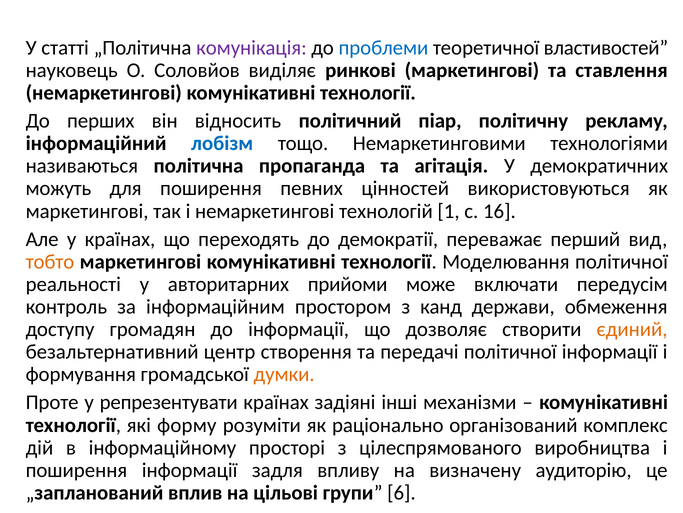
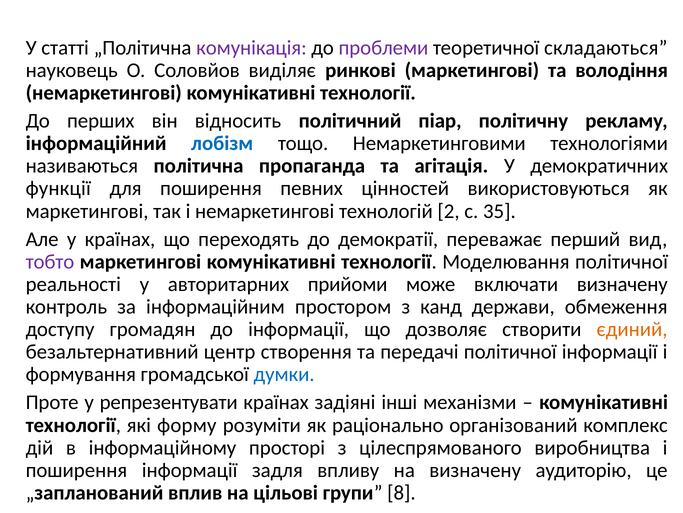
проблеми colour: blue -> purple
властивостей: властивостей -> складаються
ставлення: ставлення -> володіння
можуть: можуть -> функції
1: 1 -> 2
16: 16 -> 35
тобто colour: orange -> purple
включати передусім: передусім -> визначену
думки colour: orange -> blue
6: 6 -> 8
